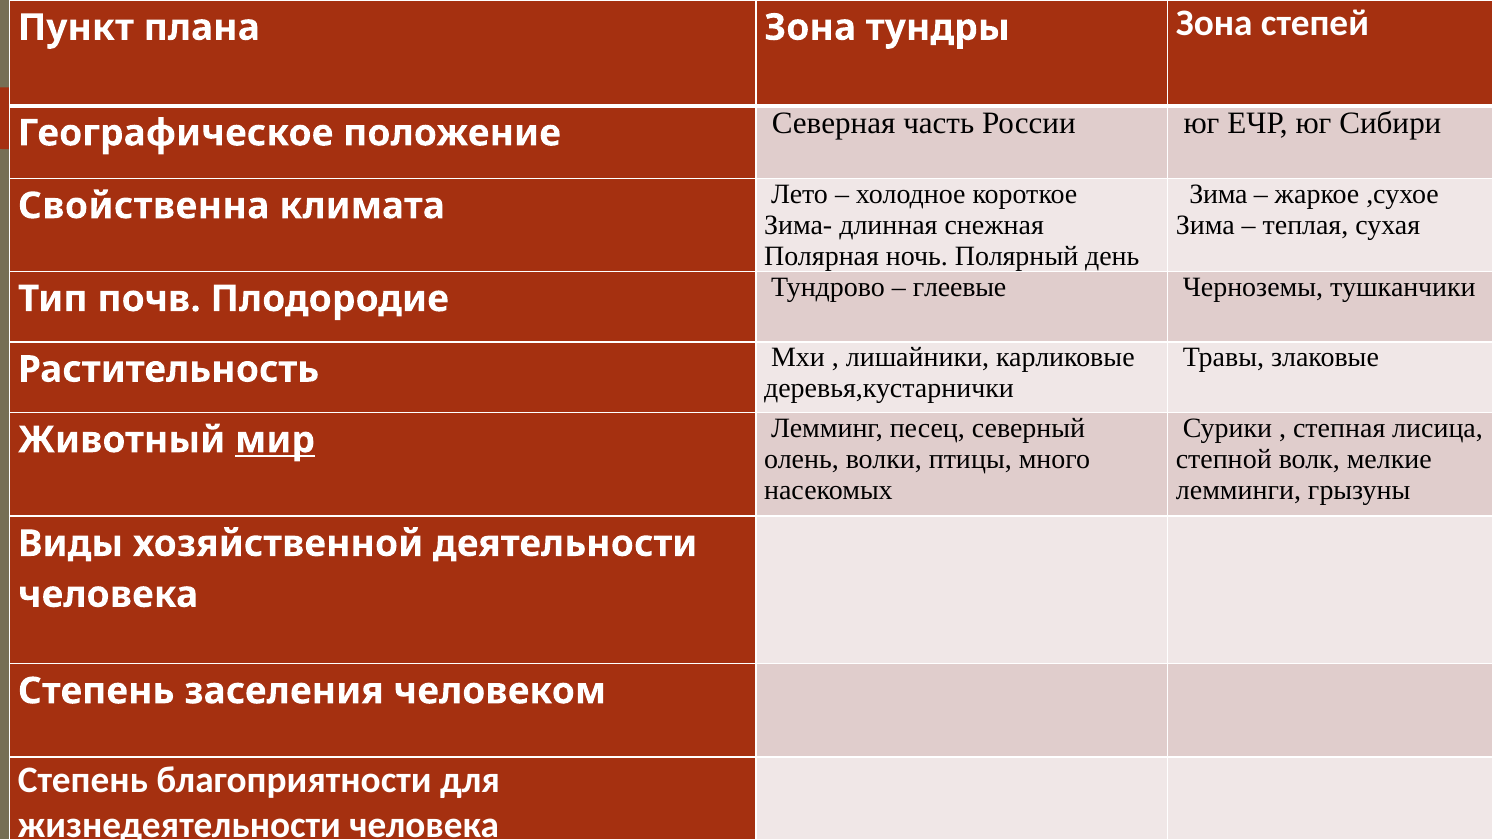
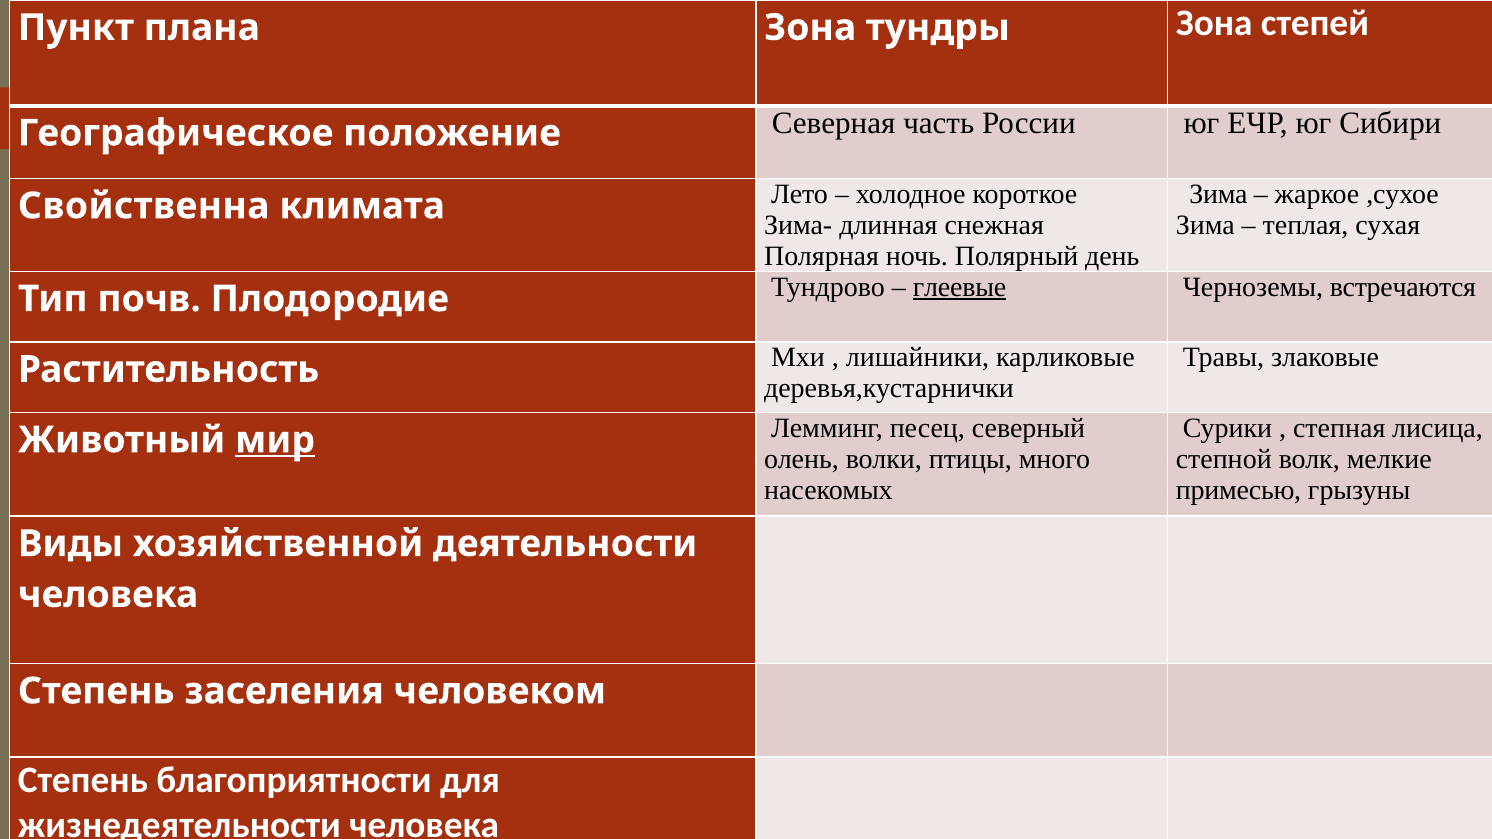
глеевые underline: none -> present
тушканчики: тушканчики -> встречаются
лемминги: лемминги -> примесью
